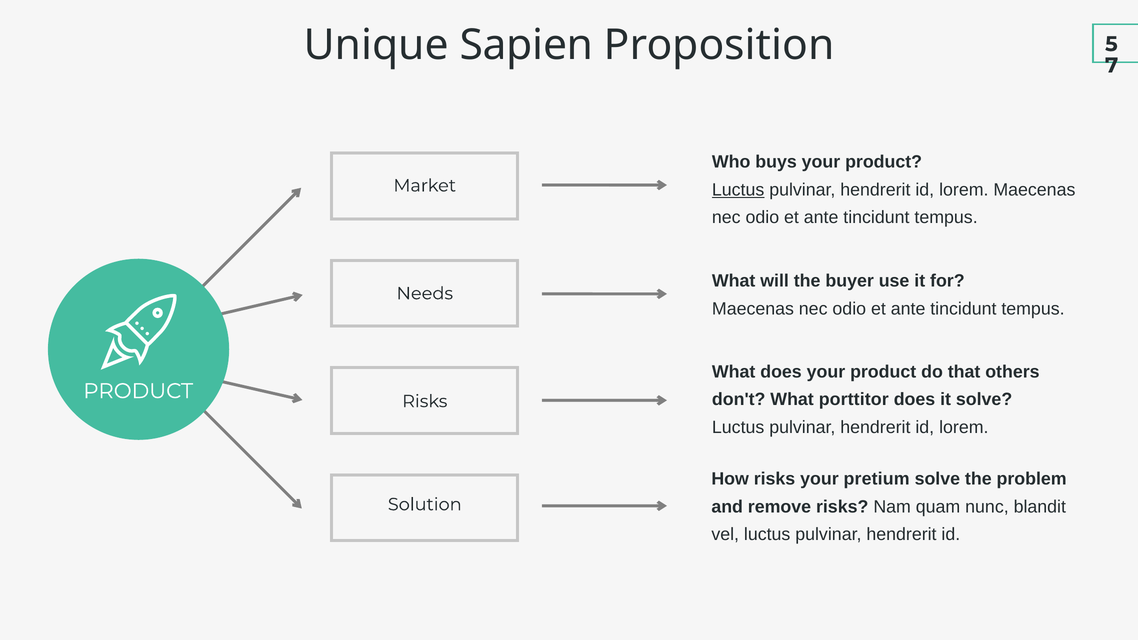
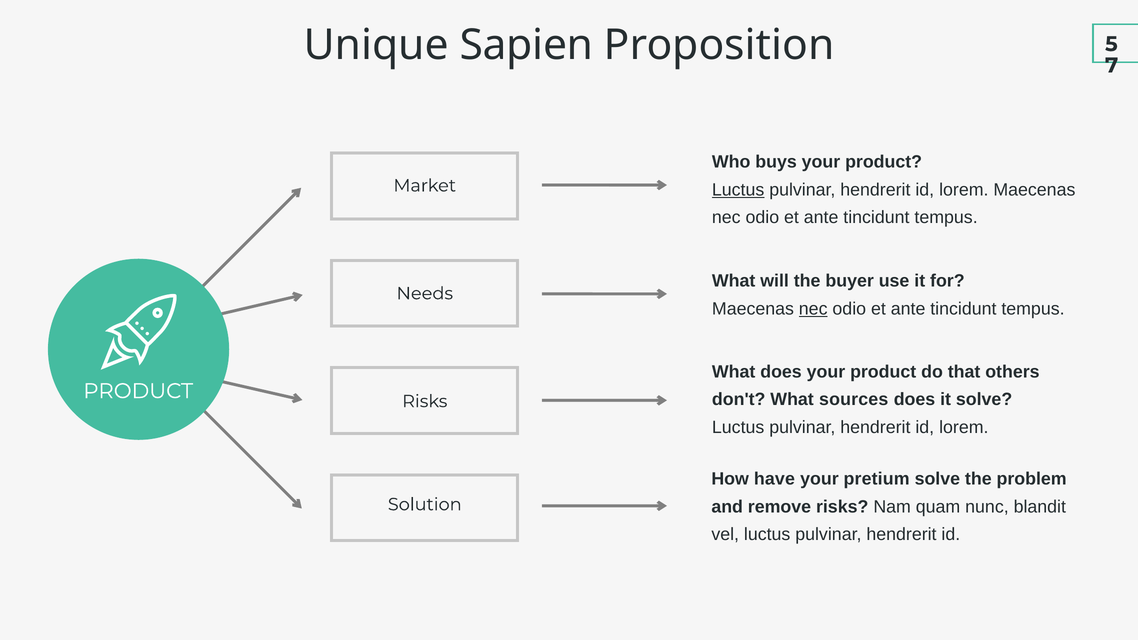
nec at (813, 309) underline: none -> present
porttitor: porttitor -> sources
How risks: risks -> have
